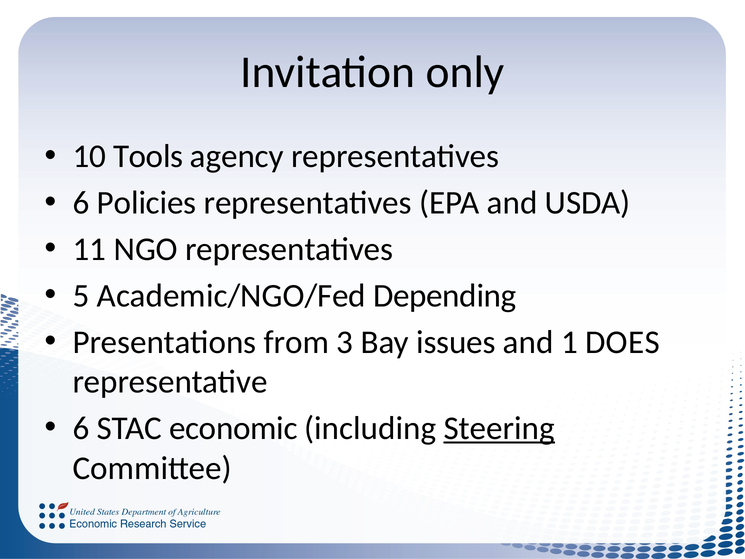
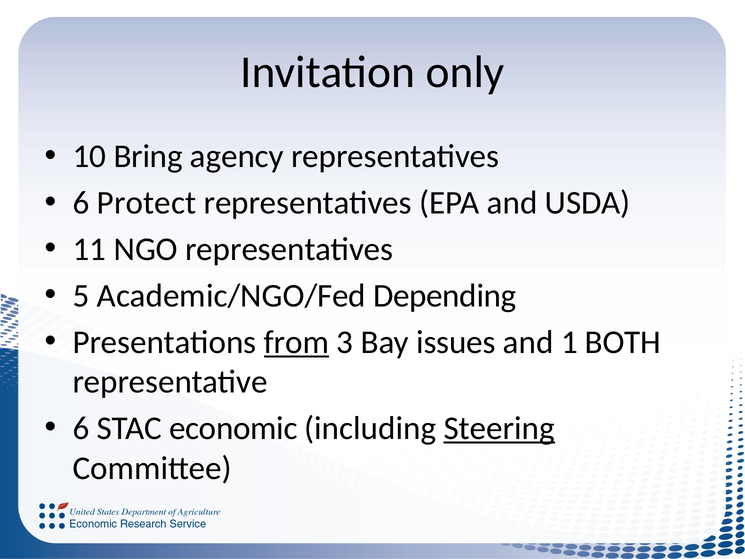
Tools: Tools -> Bring
Policies: Policies -> Protect
from underline: none -> present
DOES: DOES -> BOTH
